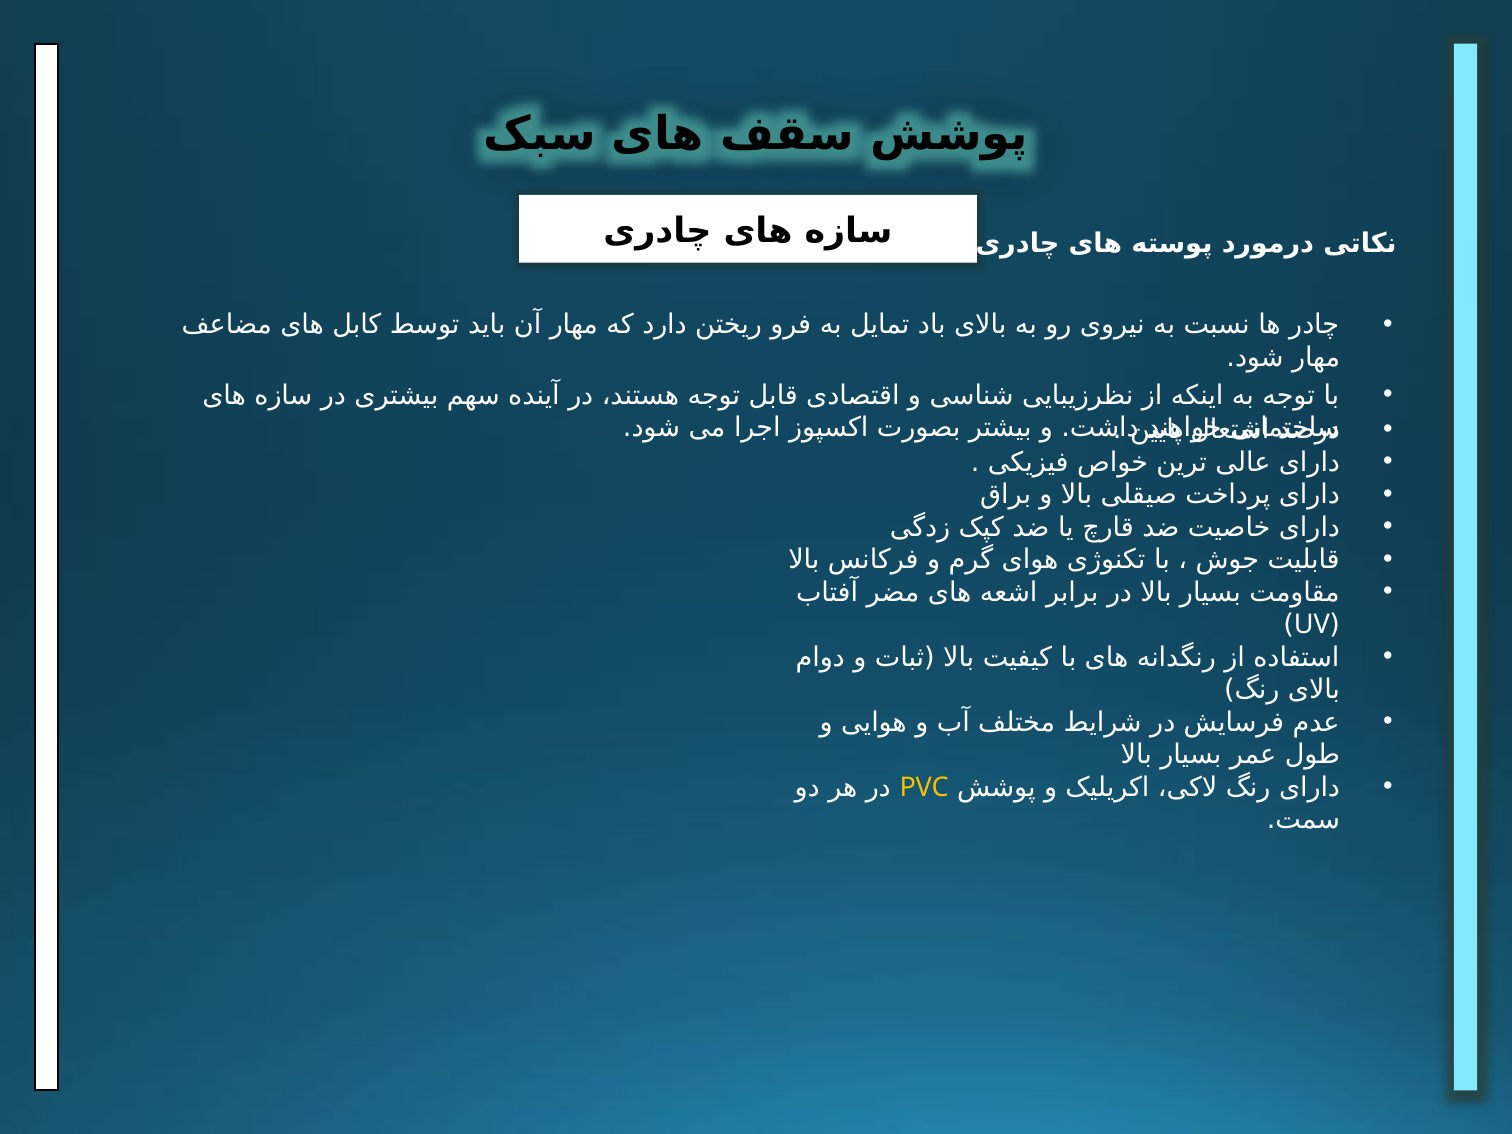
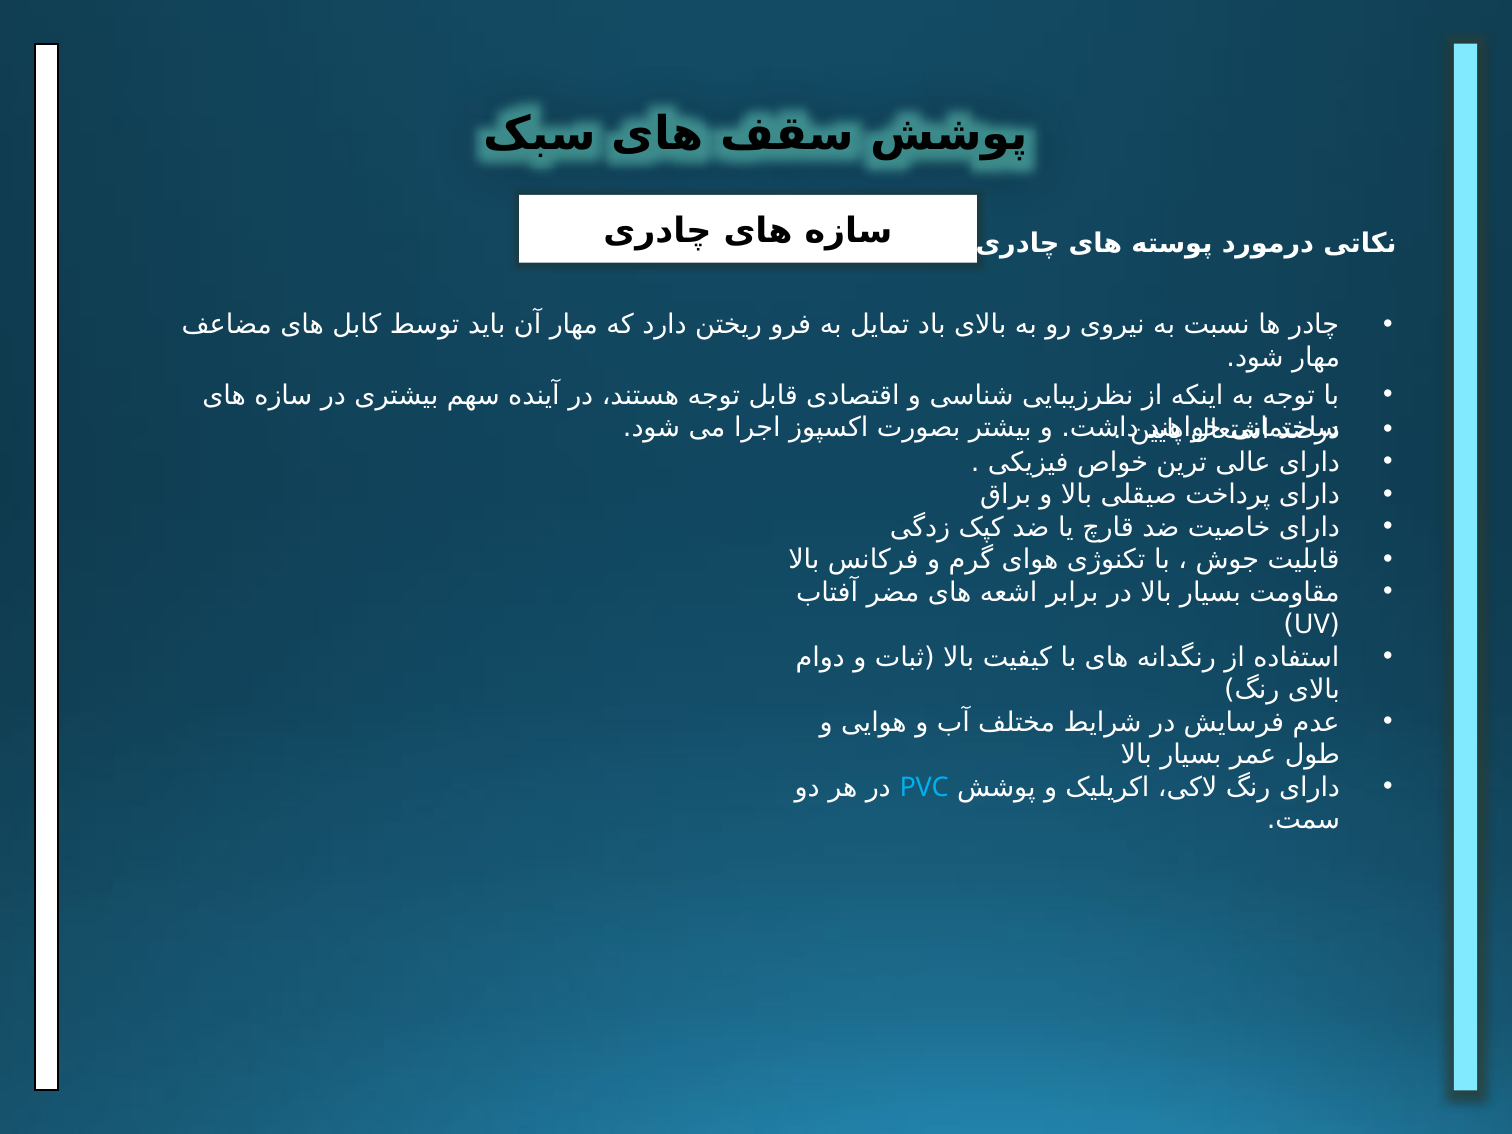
PVC colour: yellow -> light blue
